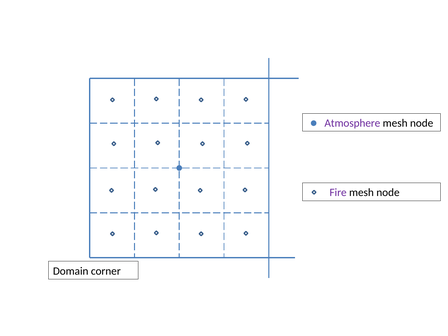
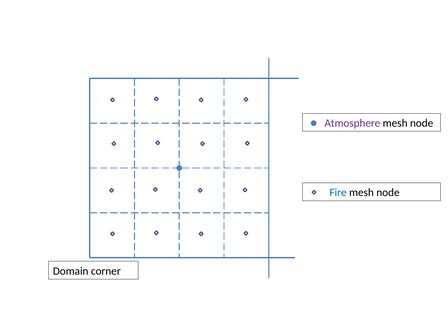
Fire colour: purple -> blue
